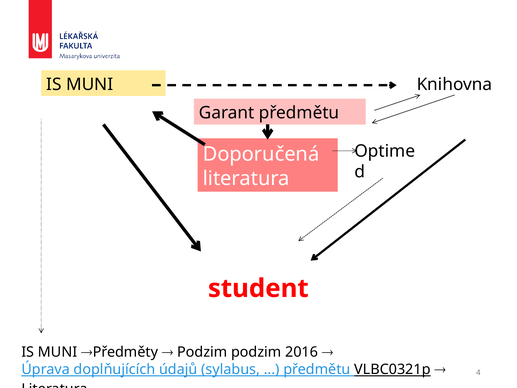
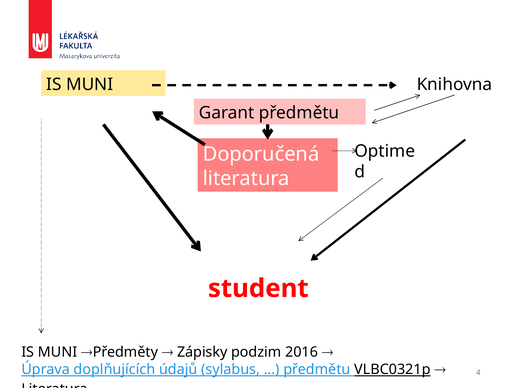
Podzim at (202, 352): Podzim -> Zápisky
